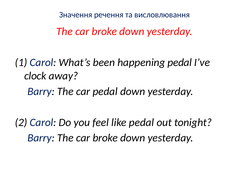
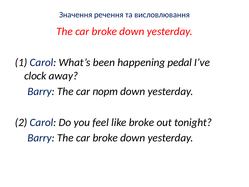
car pedal: pedal -> порт
like pedal: pedal -> broke
